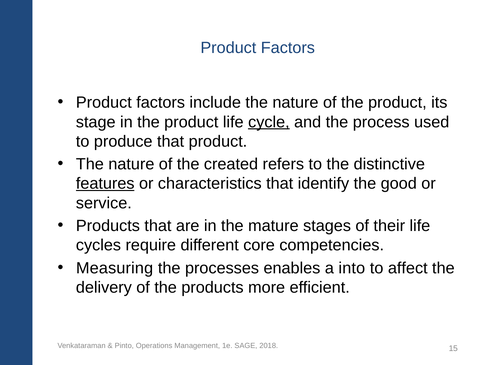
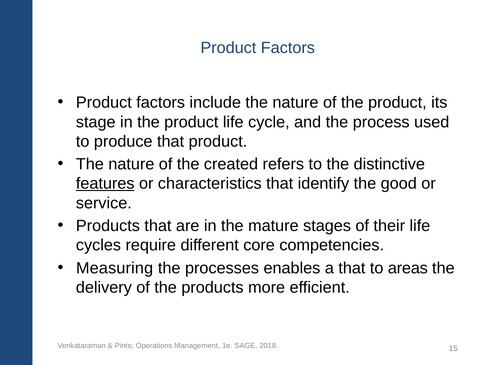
cycle underline: present -> none
a into: into -> that
affect: affect -> areas
